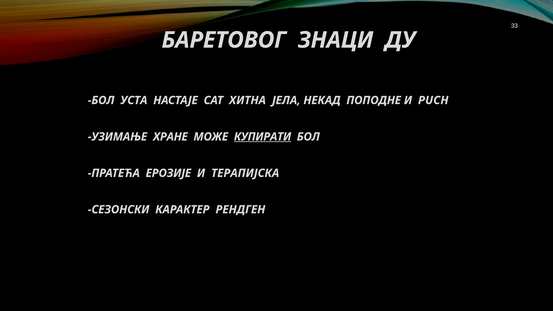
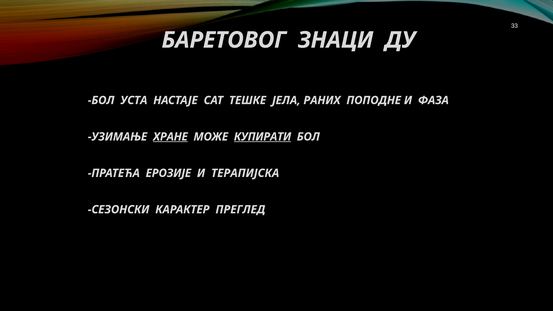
ХИТНА: ХИТНА -> ТЕШКЕ
НЕКАД: НЕКАД -> РАНИХ
PUCH: PUCH -> ФАЗА
ХРАНЕ underline: none -> present
РЕНДГЕН: РЕНДГЕН -> ПРЕГЛЕД
